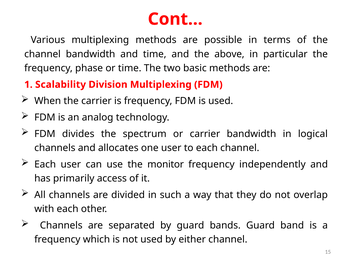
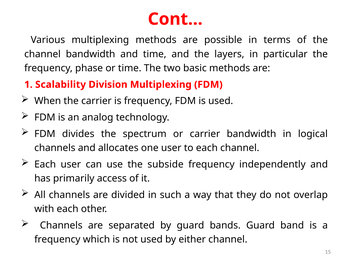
above: above -> layers
monitor: monitor -> subside
